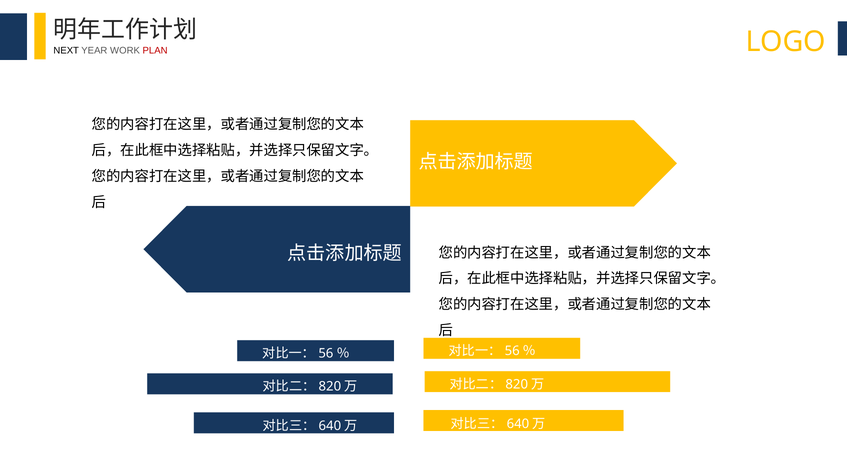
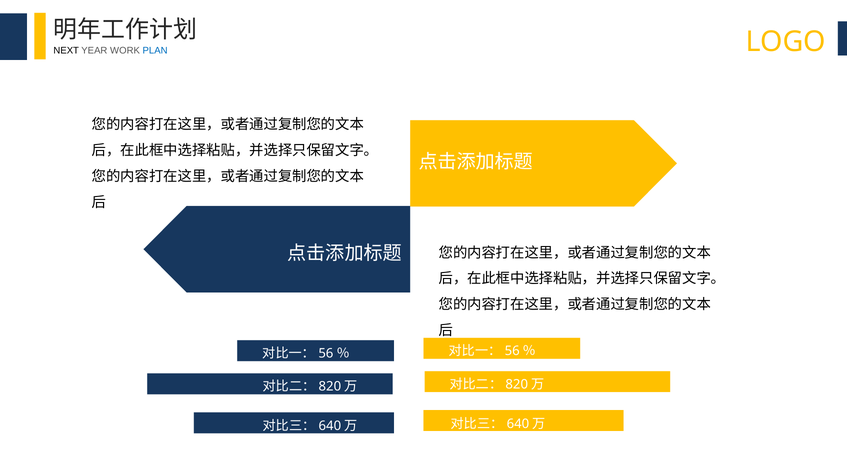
PLAN colour: red -> blue
